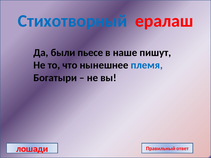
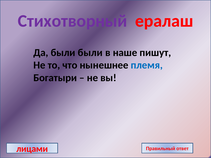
Стихотворный colour: blue -> purple
были пьесе: пьесе -> были
лошади: лошади -> лицами
